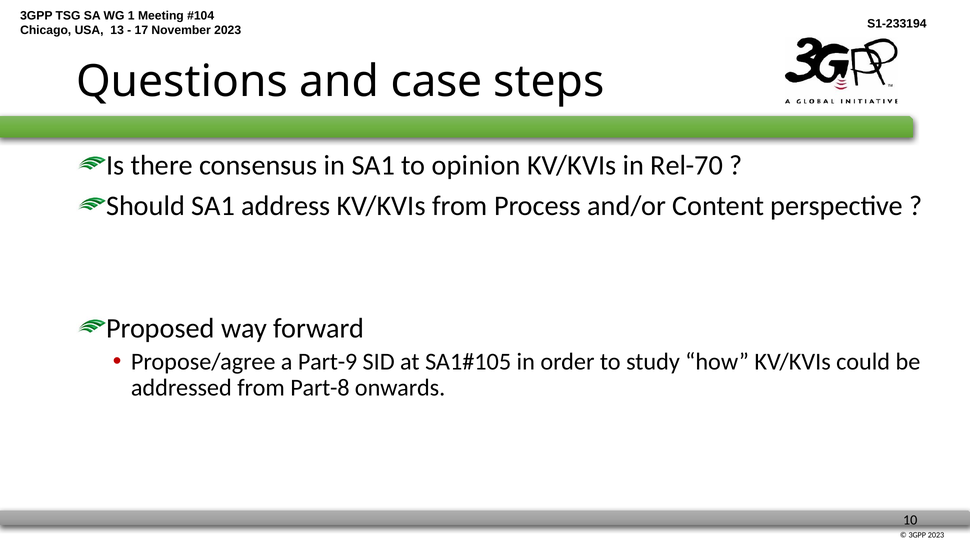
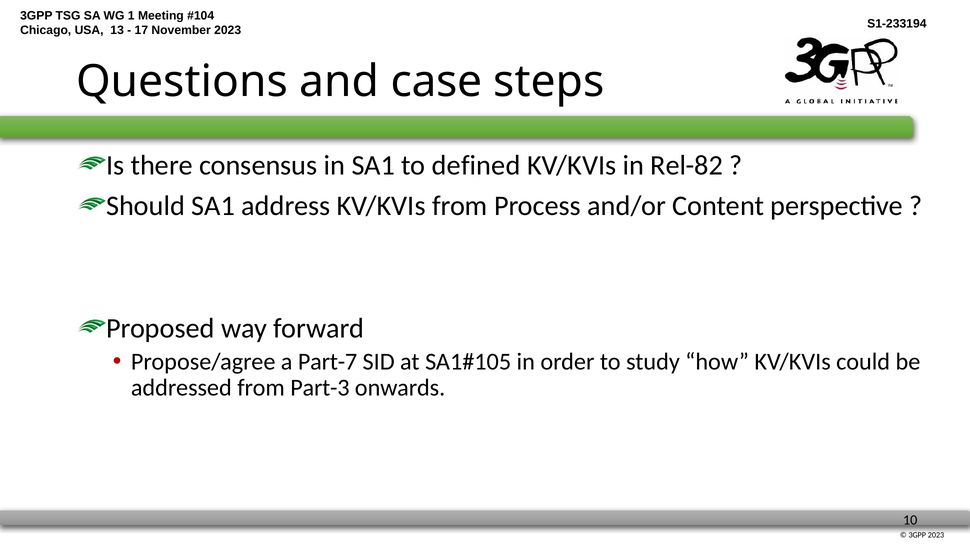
opinion: opinion -> defined
Rel-70: Rel-70 -> Rel-82
Part-9: Part-9 -> Part-7
Part-8: Part-8 -> Part-3
